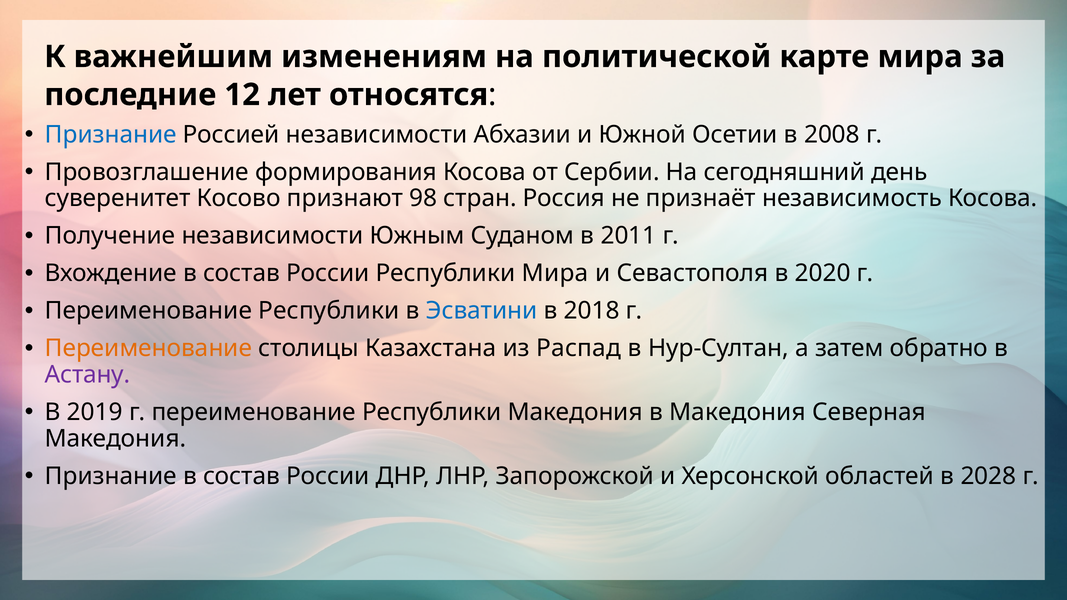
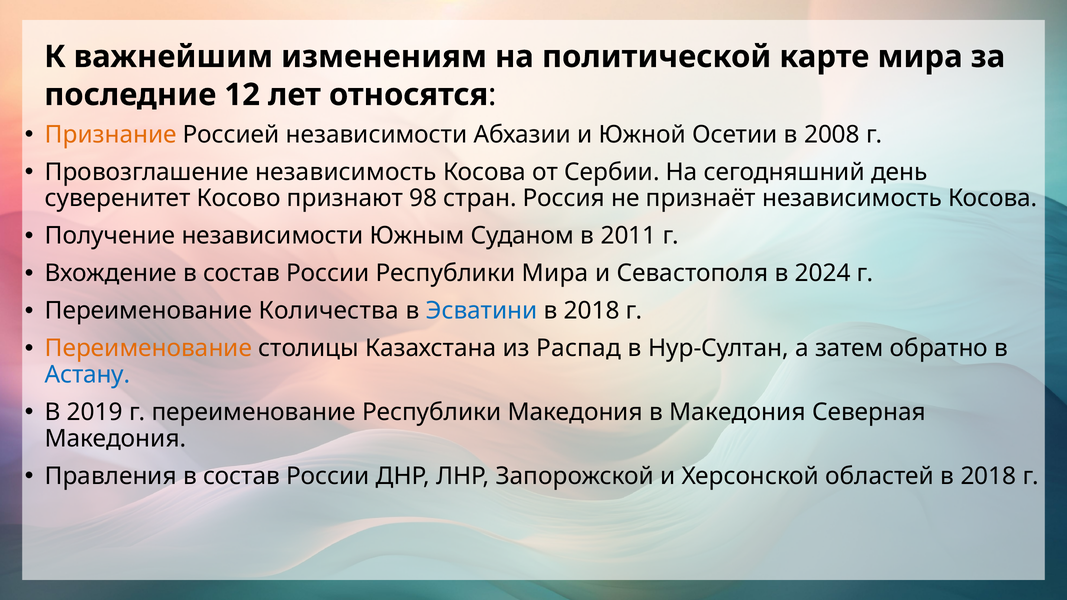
Признание at (111, 134) colour: blue -> orange
Провозглашение формирования: формирования -> независимость
2020: 2020 -> 2024
Республики at (329, 311): Республики -> Количества
Астану colour: purple -> blue
Признание at (111, 476): Признание -> Правления
областей в 2028: 2028 -> 2018
